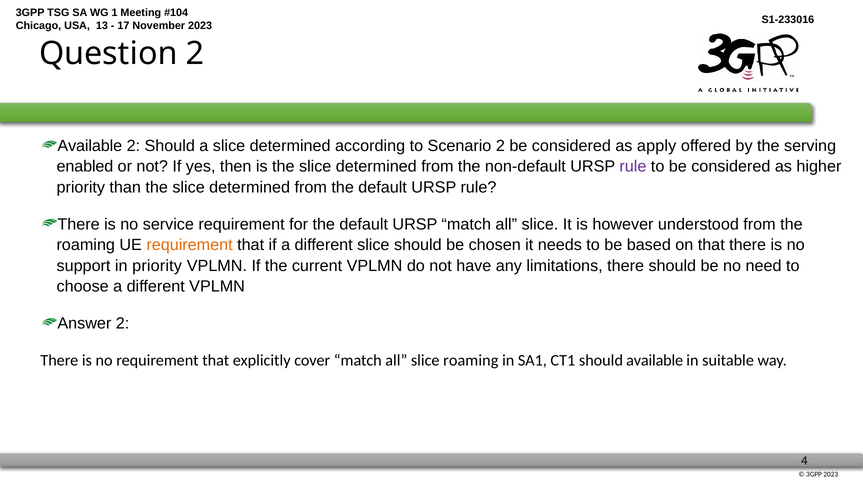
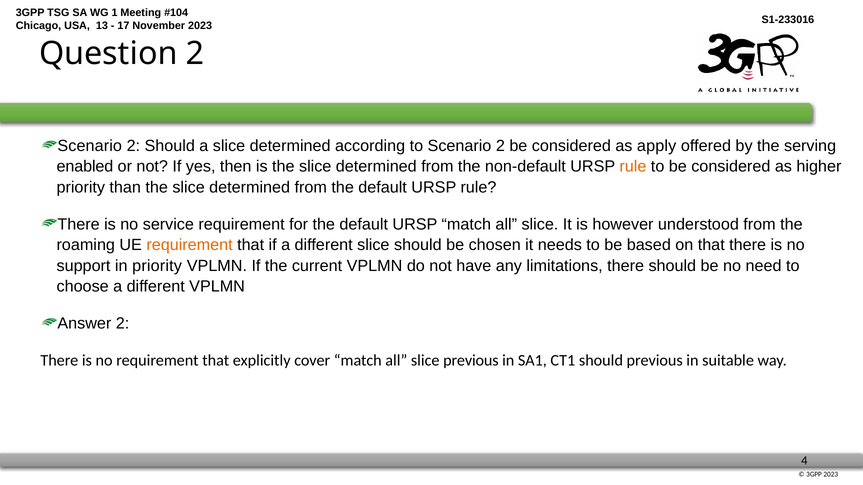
Available at (90, 146): Available -> Scenario
rule at (633, 167) colour: purple -> orange
slice roaming: roaming -> previous
should available: available -> previous
